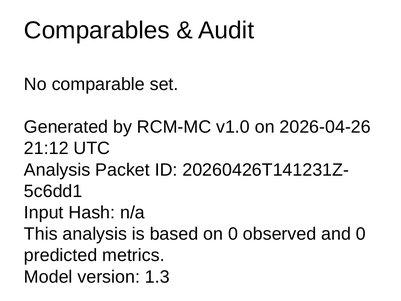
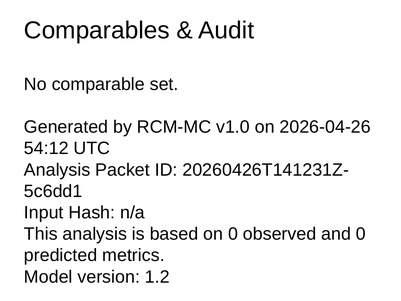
21:12: 21:12 -> 54:12
1.3: 1.3 -> 1.2
